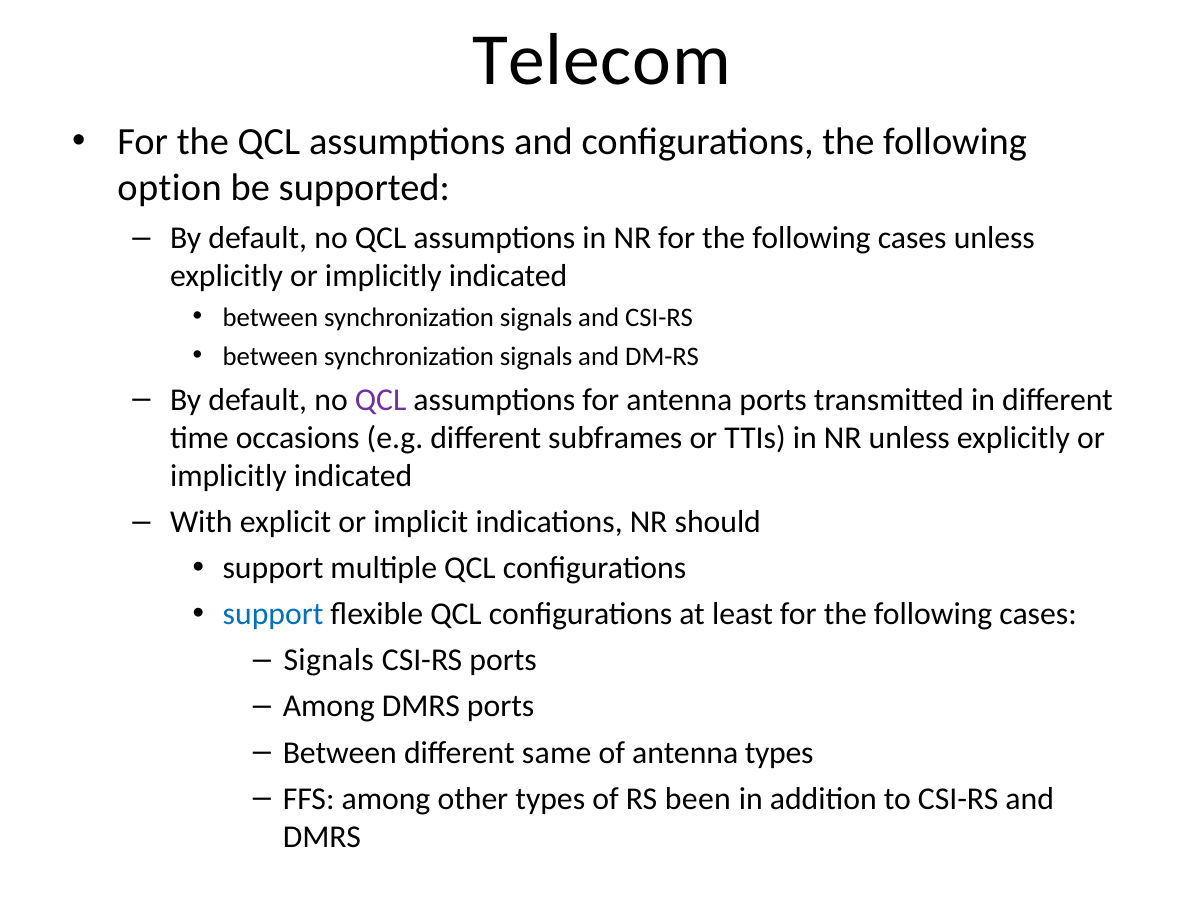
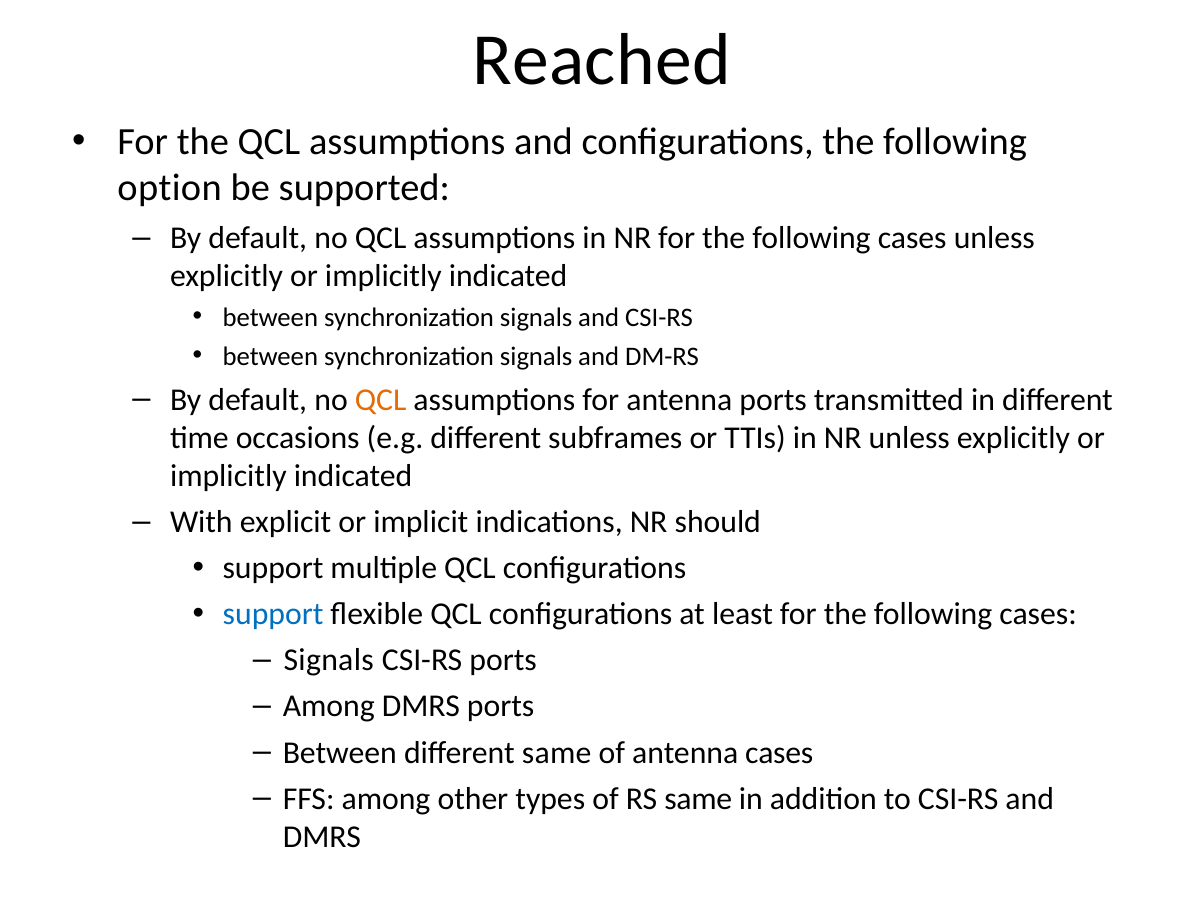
Telecom: Telecom -> Reached
QCL at (381, 400) colour: purple -> orange
antenna types: types -> cases
RS been: been -> same
